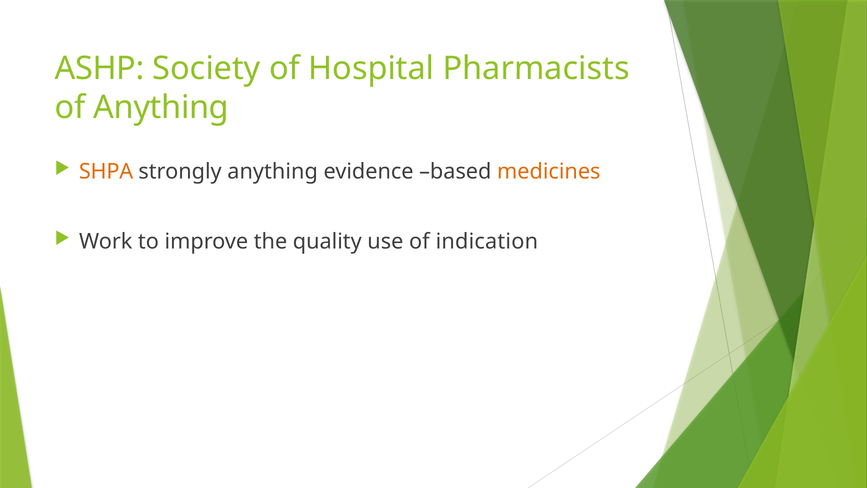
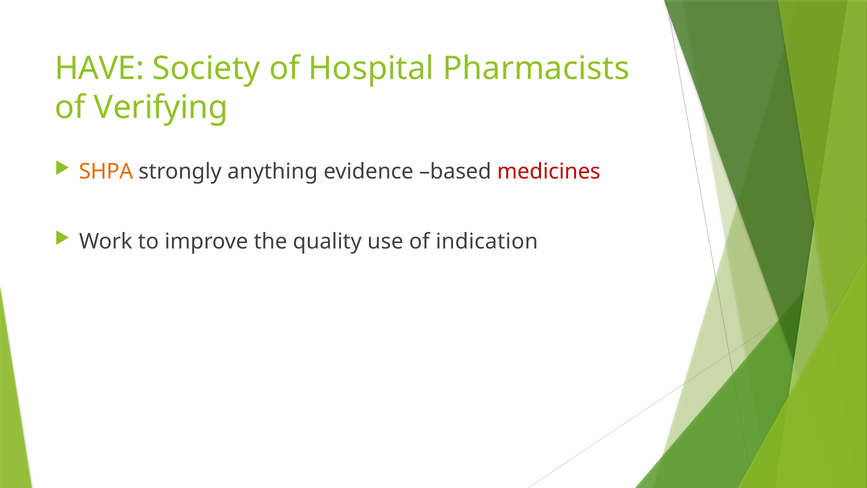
ASHP: ASHP -> HAVE
of Anything: Anything -> Verifying
medicines colour: orange -> red
